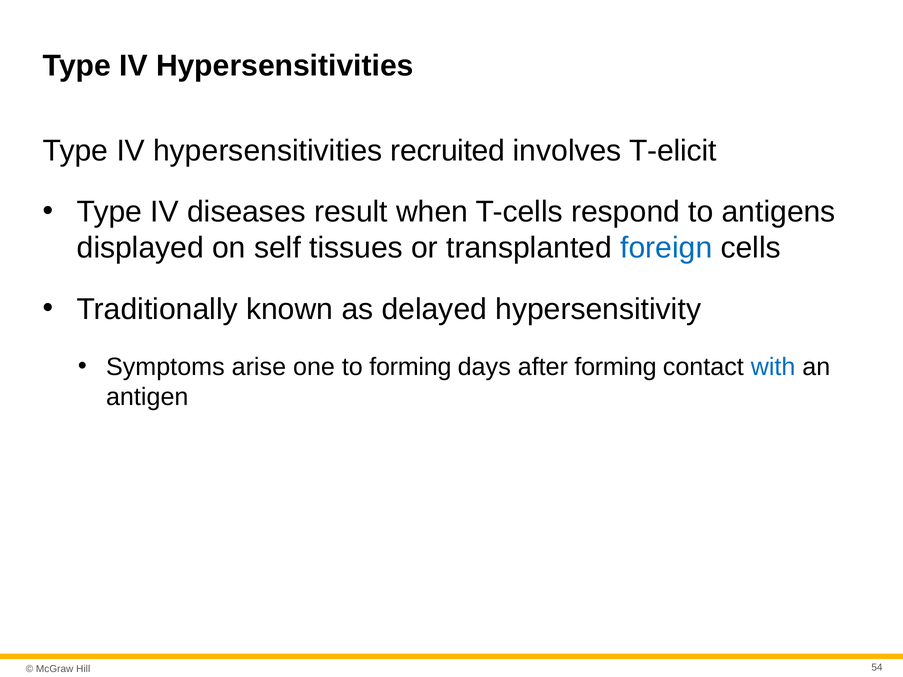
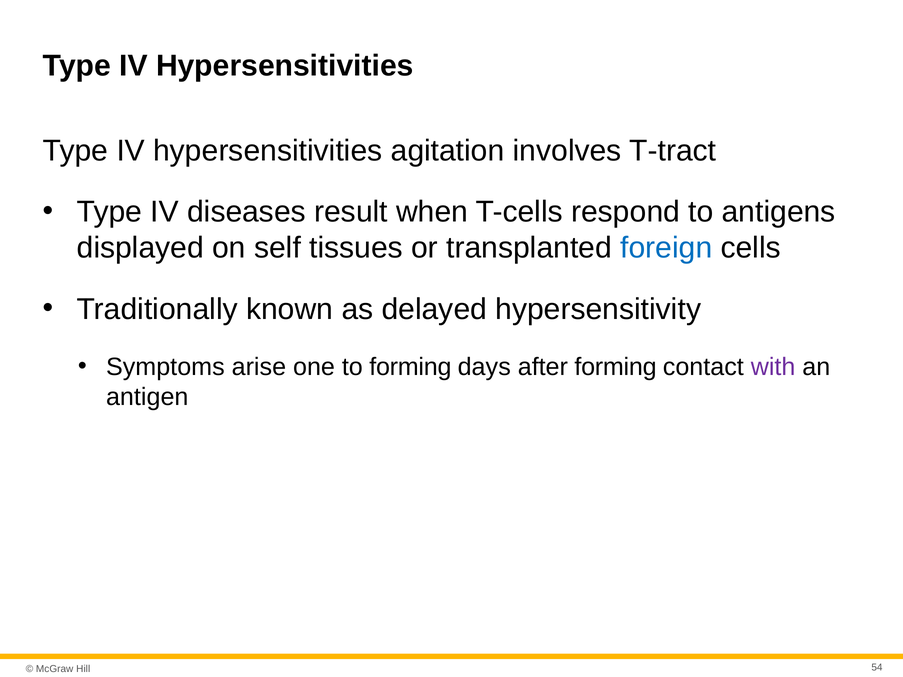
recruited: recruited -> agitation
T-elicit: T-elicit -> T-tract
with colour: blue -> purple
